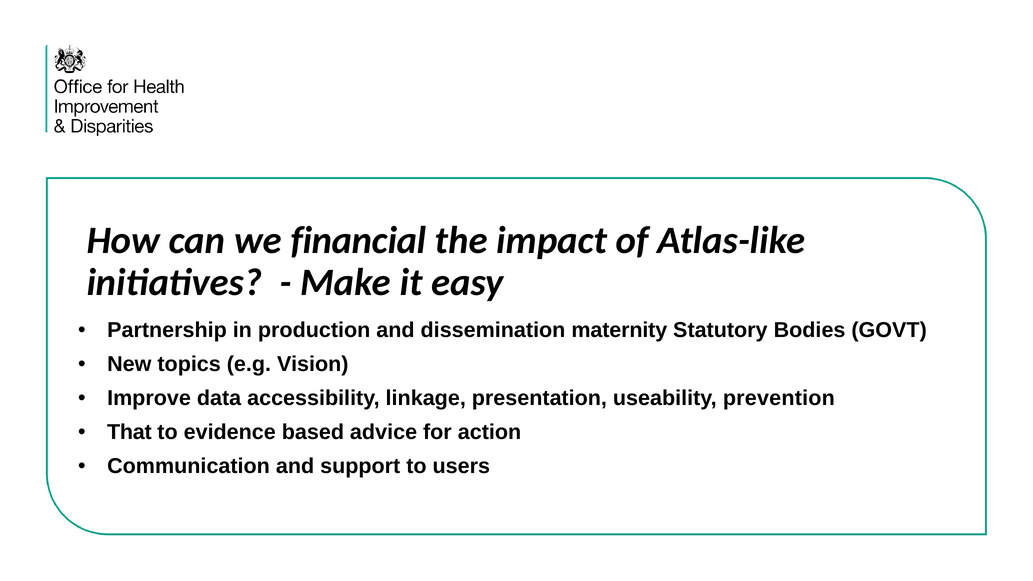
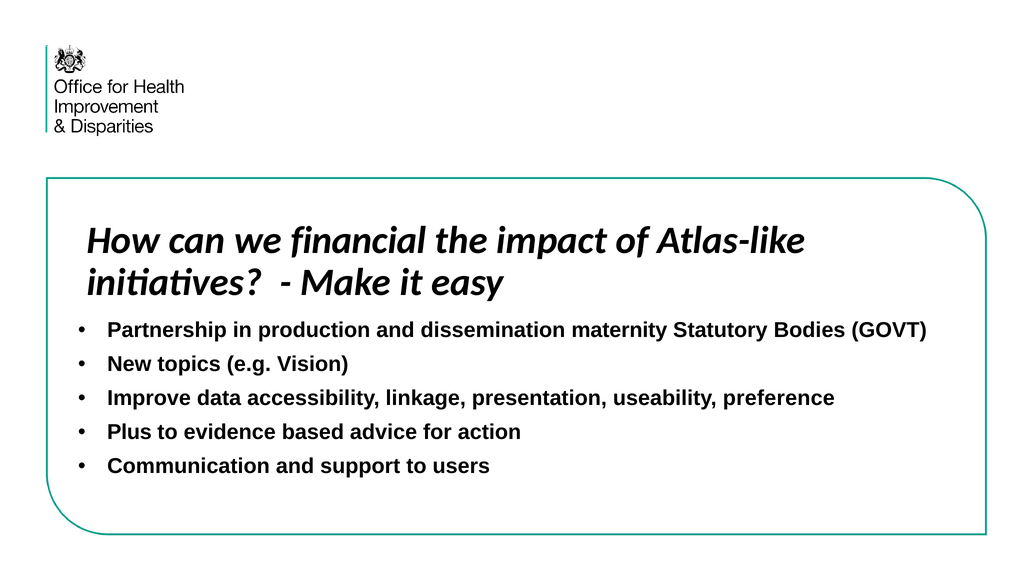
prevention: prevention -> preference
That: That -> Plus
